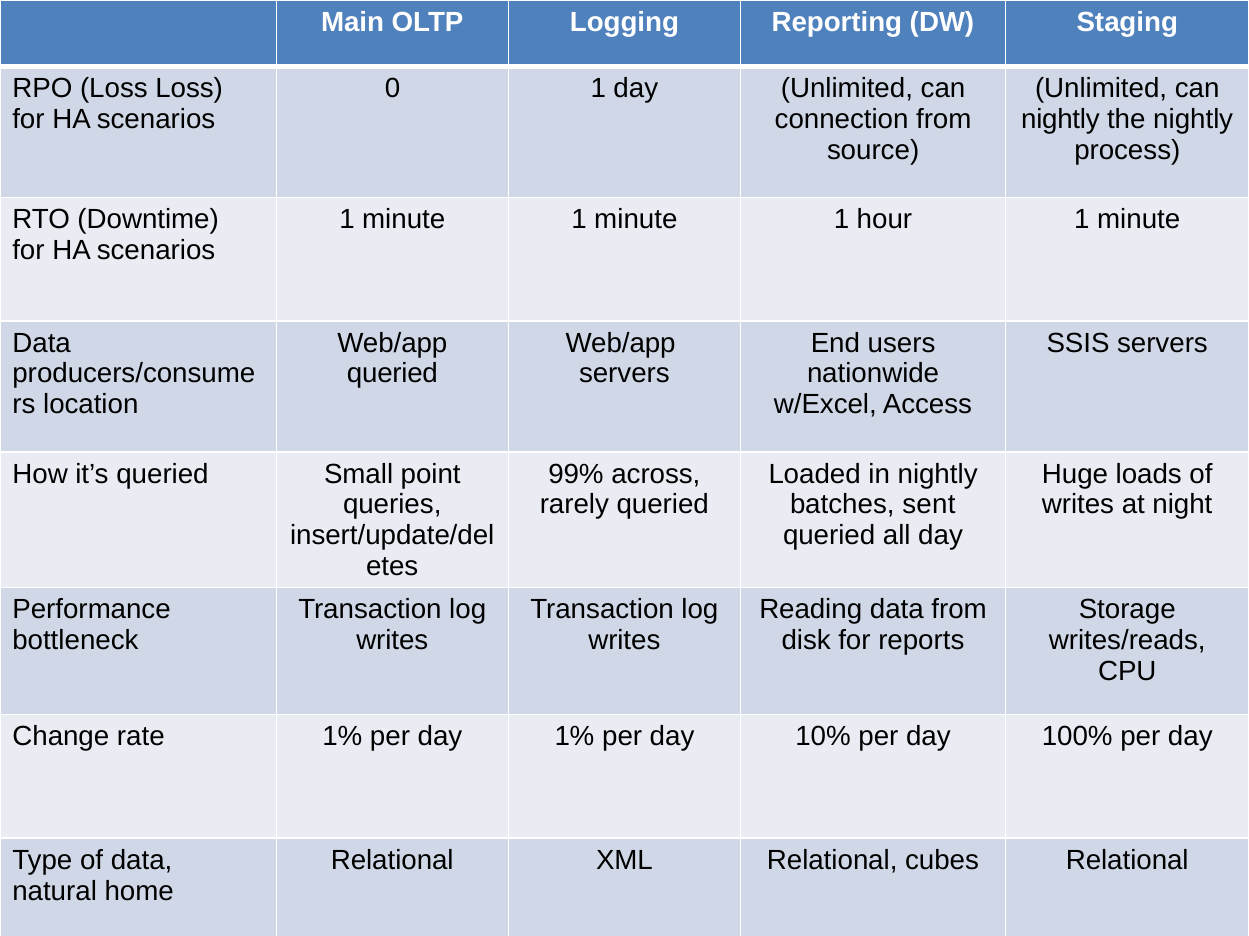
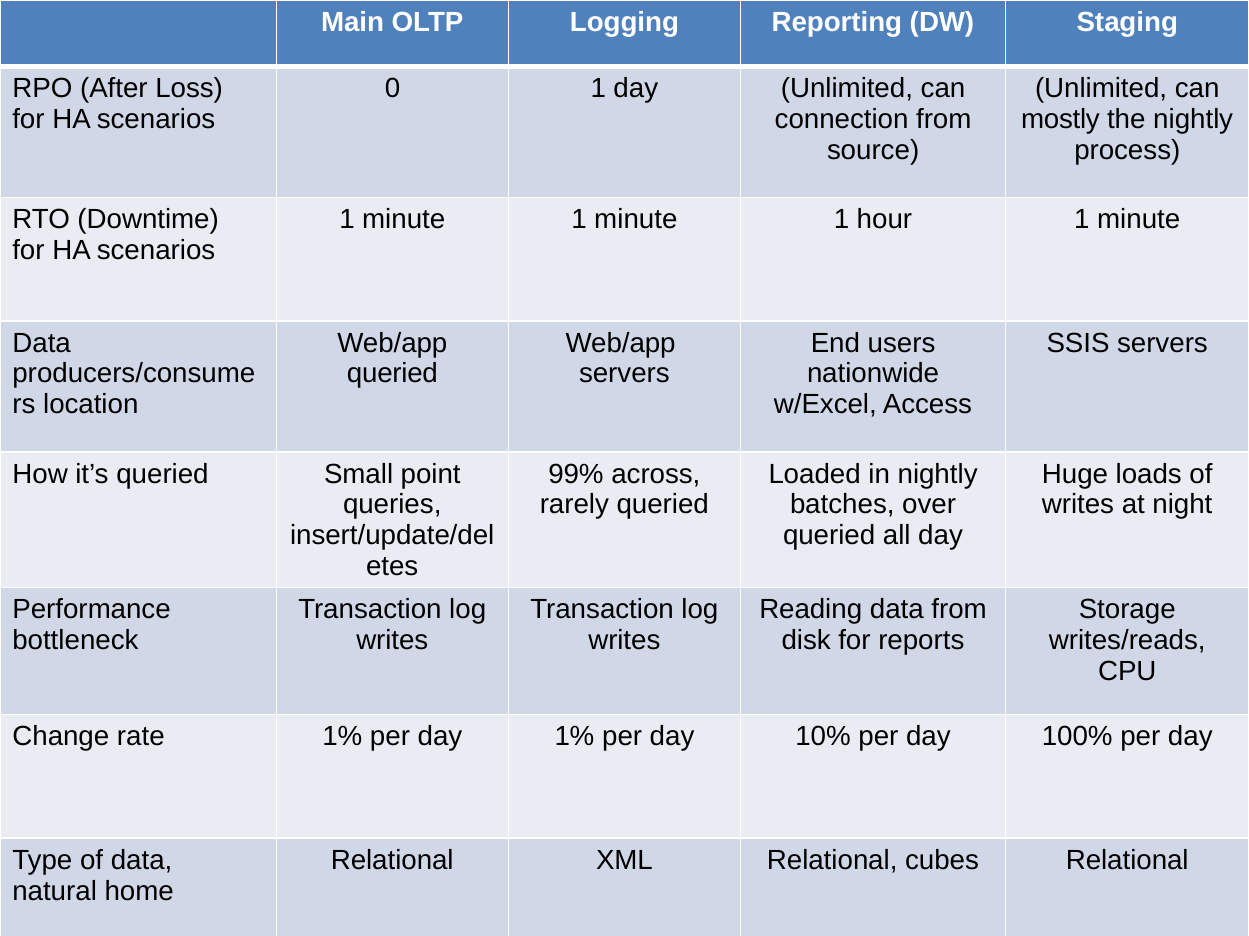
RPO Loss: Loss -> After
nightly at (1060, 119): nightly -> mostly
sent: sent -> over
